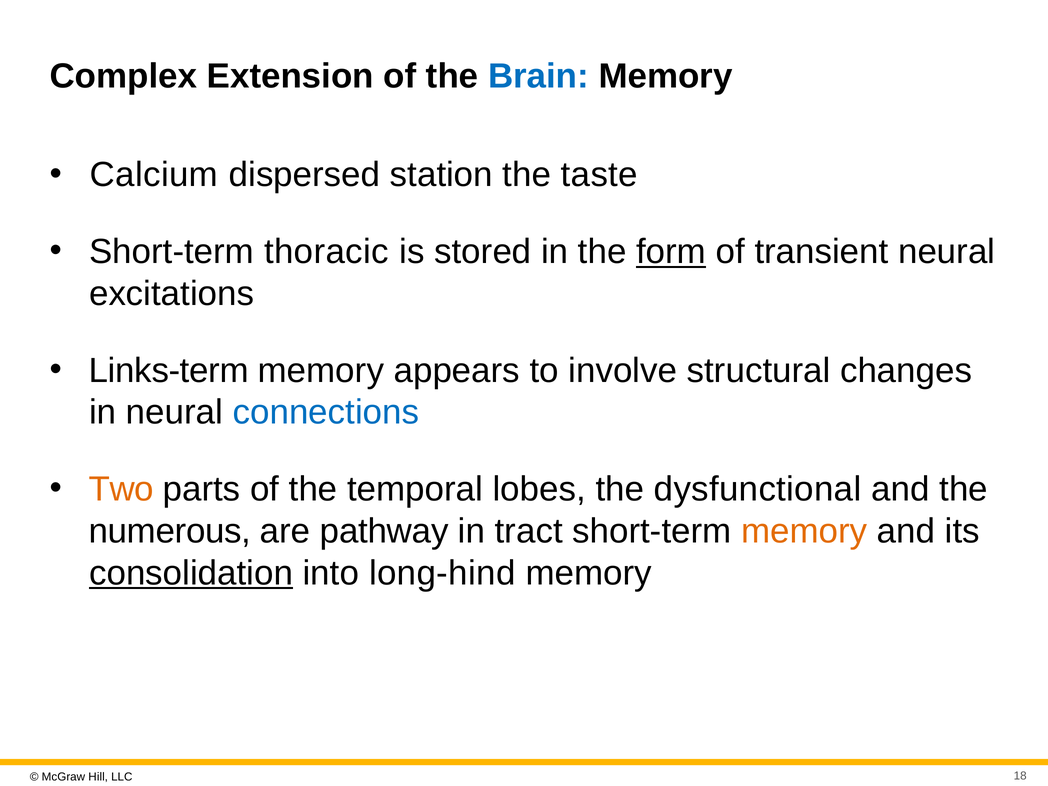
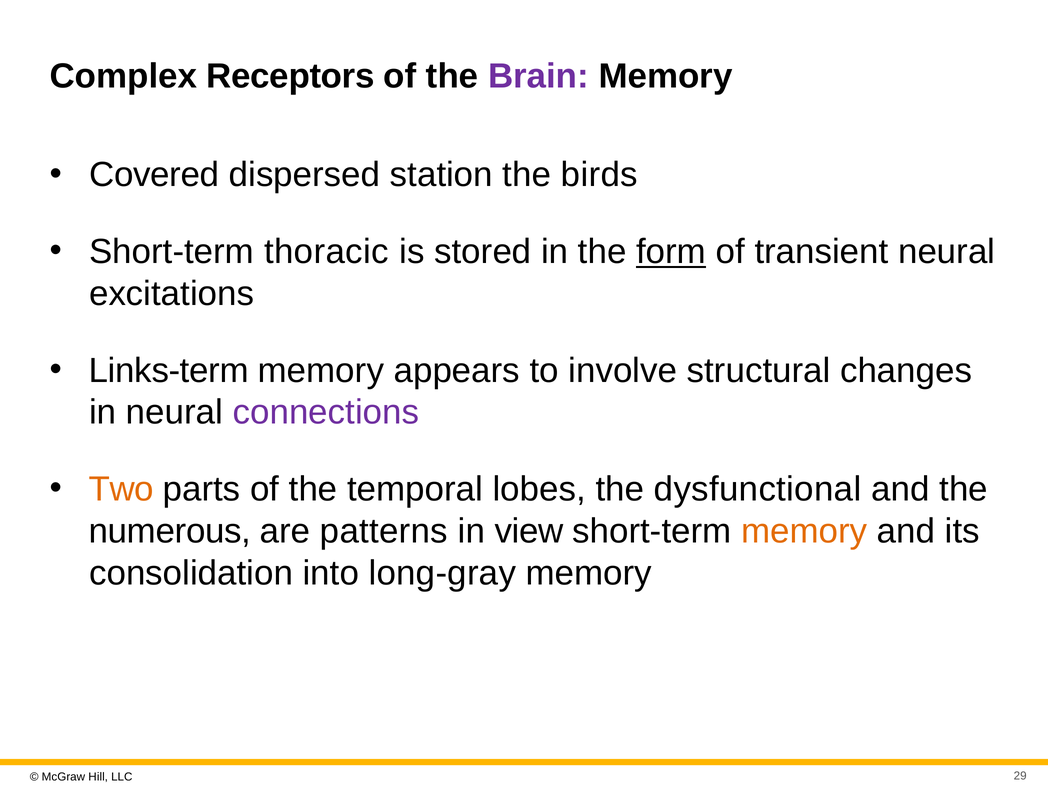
Extension: Extension -> Receptors
Brain colour: blue -> purple
Calcium: Calcium -> Covered
taste: taste -> birds
connections colour: blue -> purple
pathway: pathway -> patterns
tract: tract -> view
consolidation underline: present -> none
long-hind: long-hind -> long-gray
18: 18 -> 29
